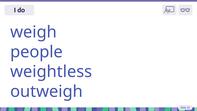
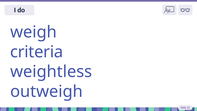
people: people -> criteria
